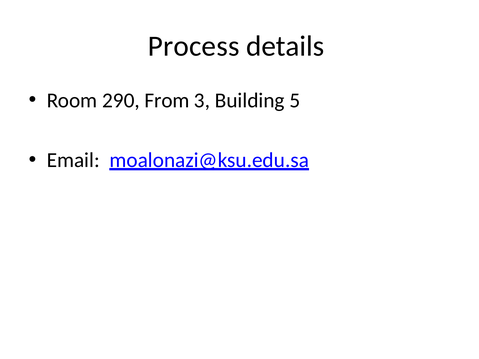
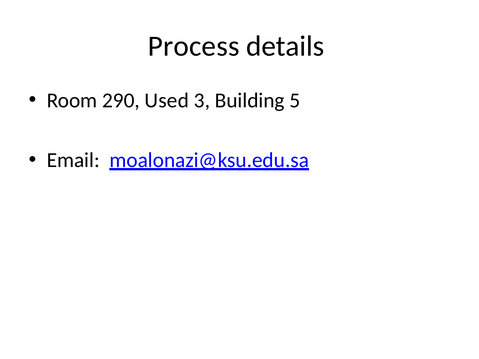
From: From -> Used
